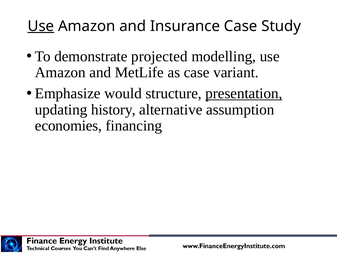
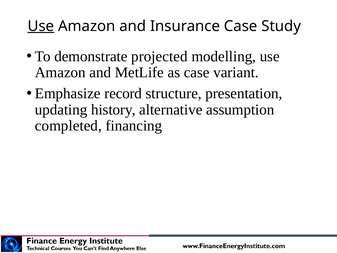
would: would -> record
presentation underline: present -> none
economies: economies -> completed
